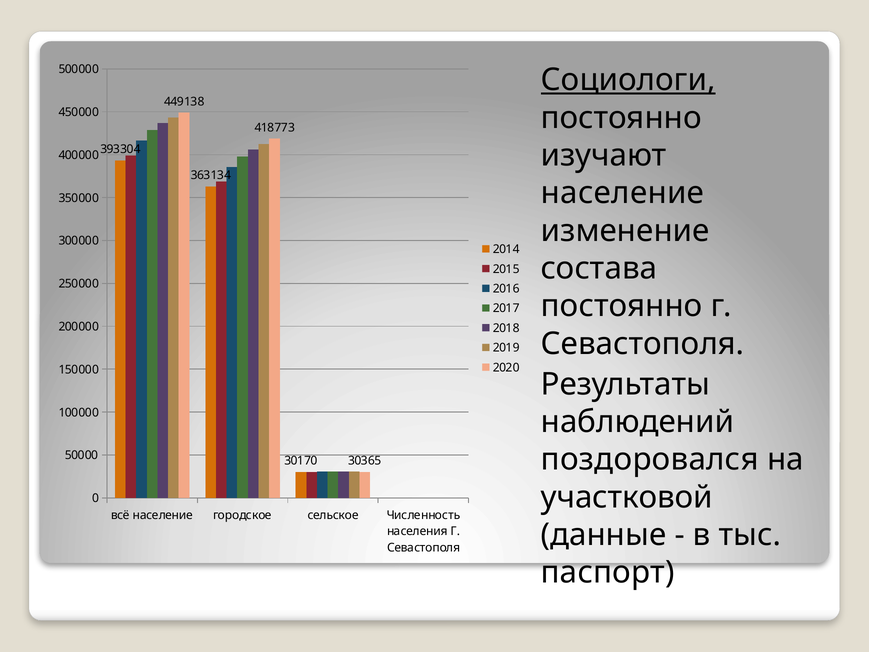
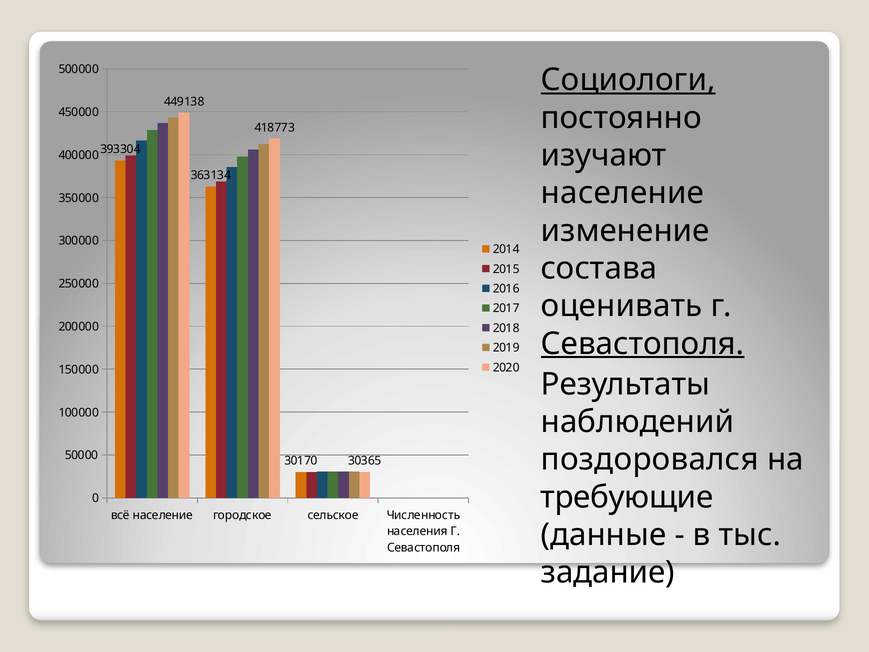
постоянно at (622, 306): постоянно -> оценивать
Севастополя at (643, 344) underline: none -> present
участковой: участковой -> требующие
паспорт: паспорт -> задание
